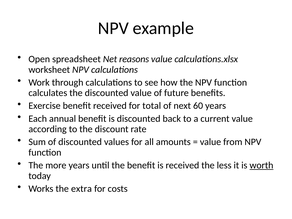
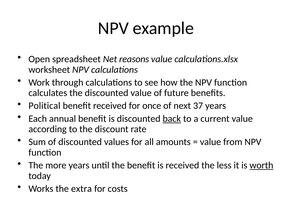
Exercise: Exercise -> Political
total: total -> once
60: 60 -> 37
back underline: none -> present
